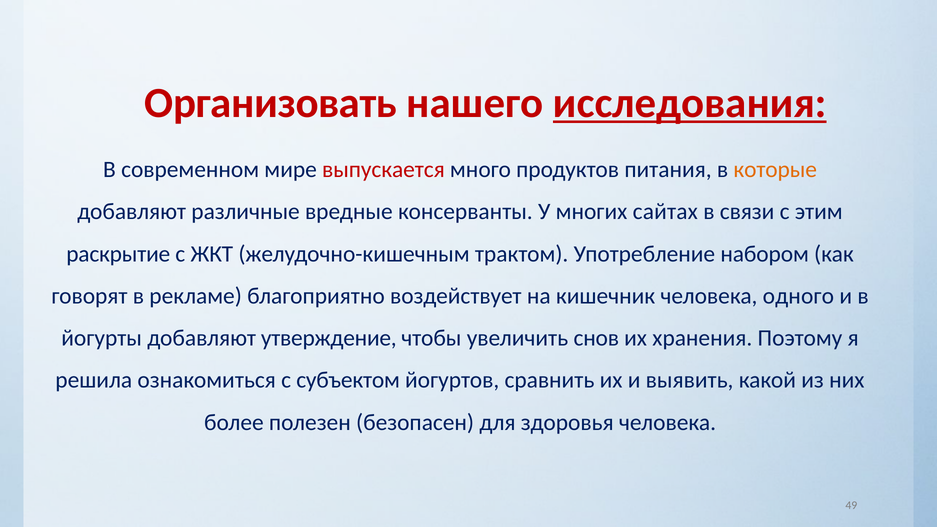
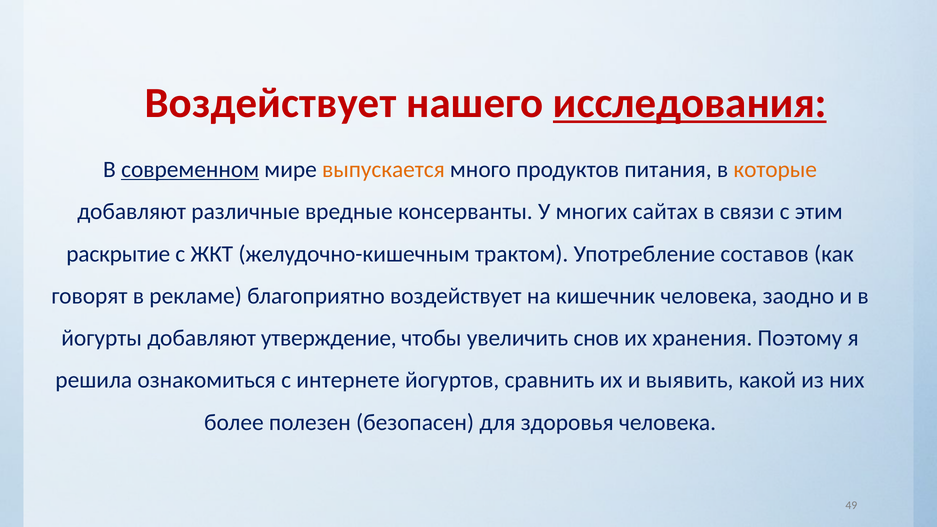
Организовать at (271, 103): Организовать -> Воздействует
современном underline: none -> present
выпускается colour: red -> orange
набором: набором -> составов
одного: одного -> заодно
субъектом: субъектом -> интернете
